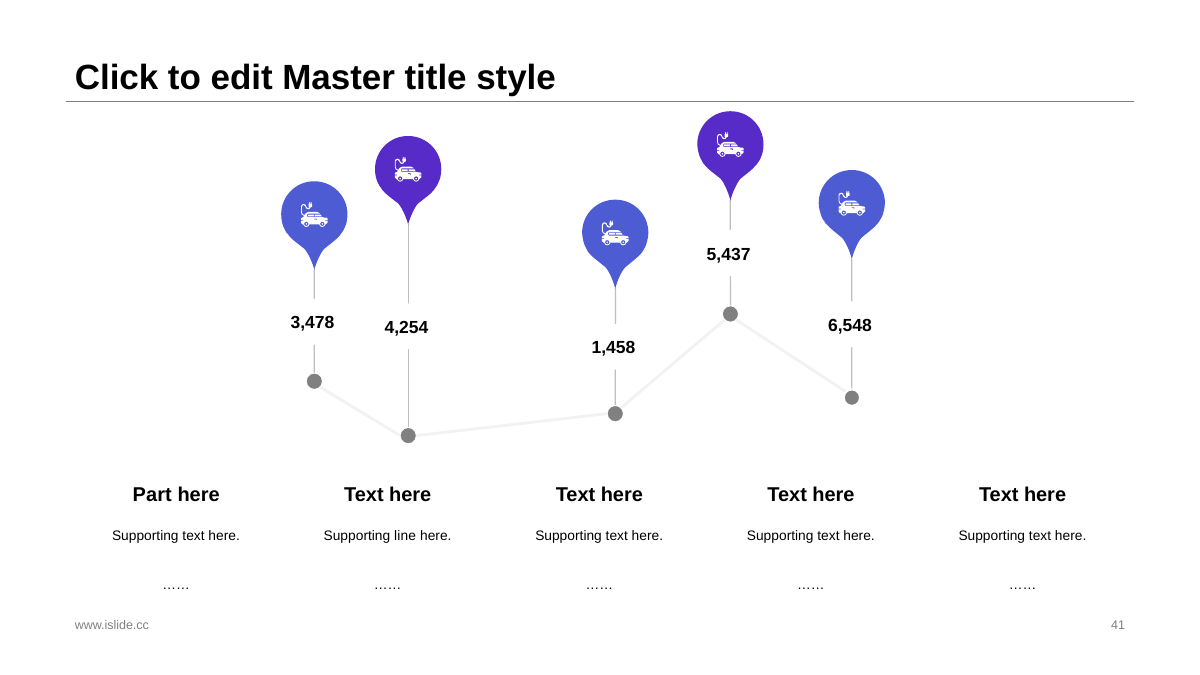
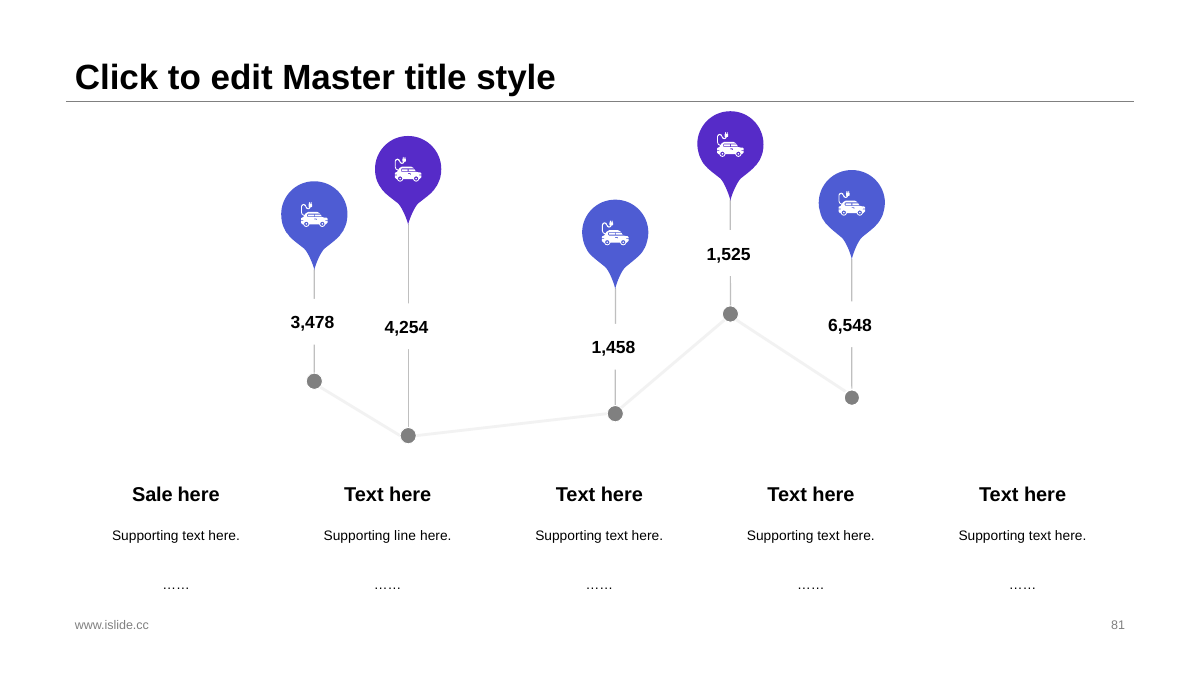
5,437: 5,437 -> 1,525
Part: Part -> Sale
41: 41 -> 81
